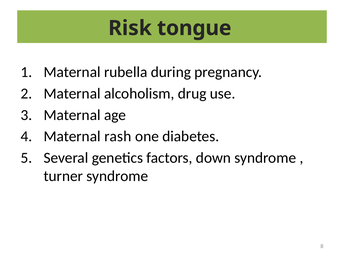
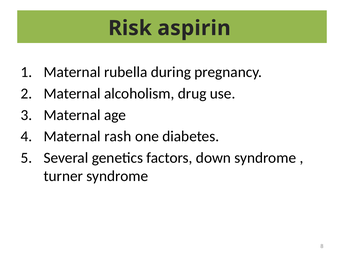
tongue: tongue -> aspirin
